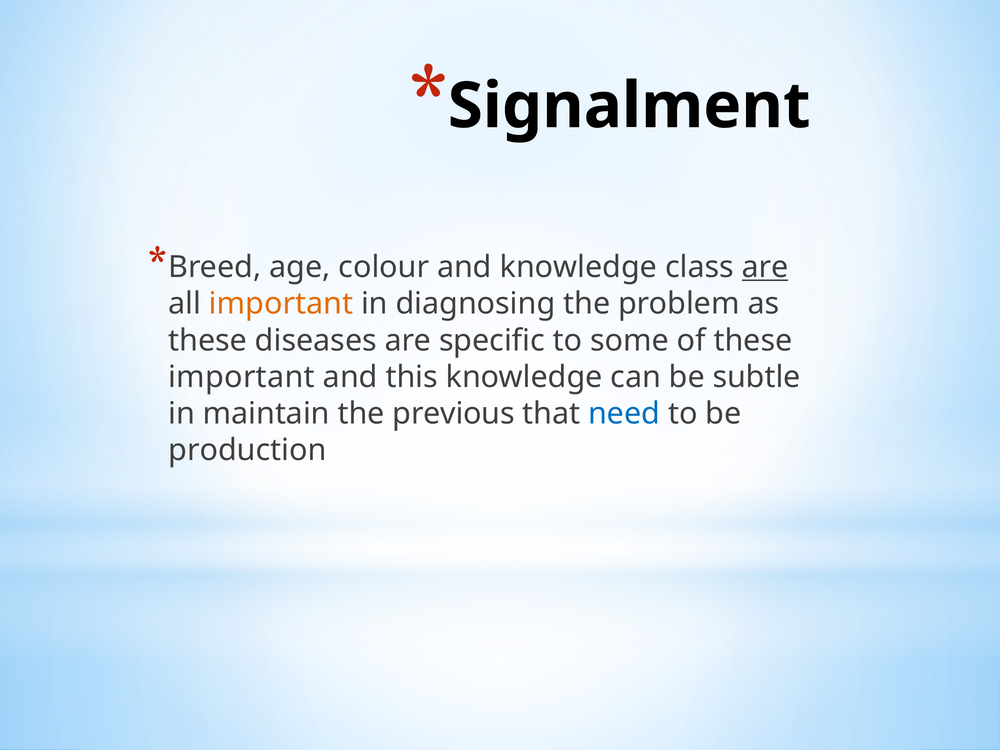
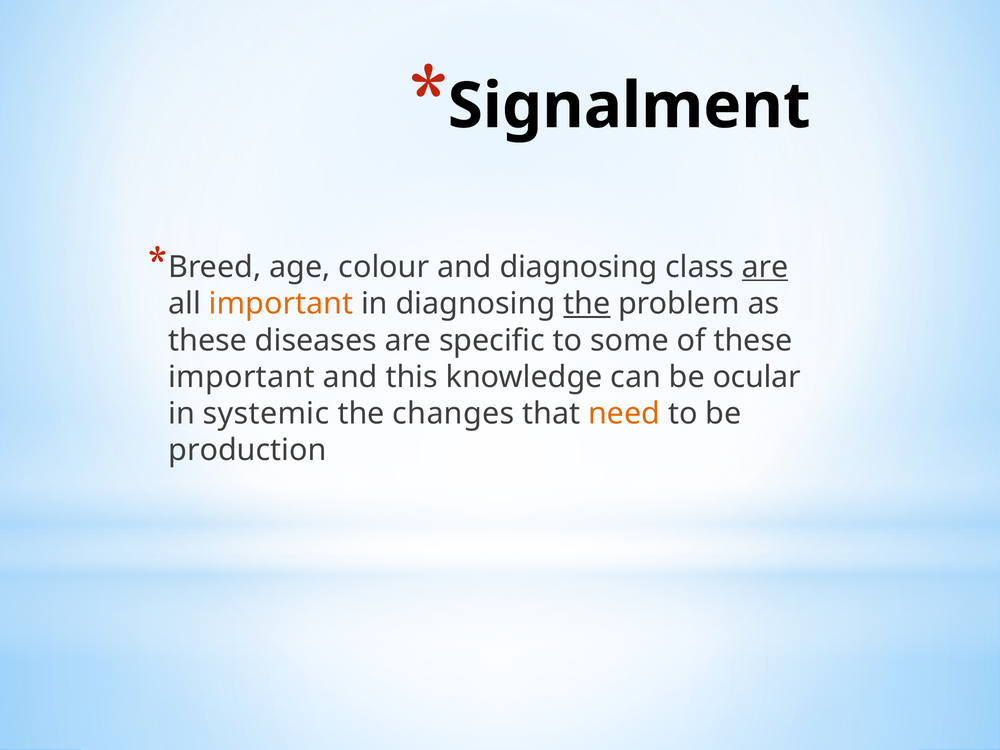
and knowledge: knowledge -> diagnosing
the at (587, 304) underline: none -> present
subtle: subtle -> ocular
maintain: maintain -> systemic
previous: previous -> changes
need colour: blue -> orange
